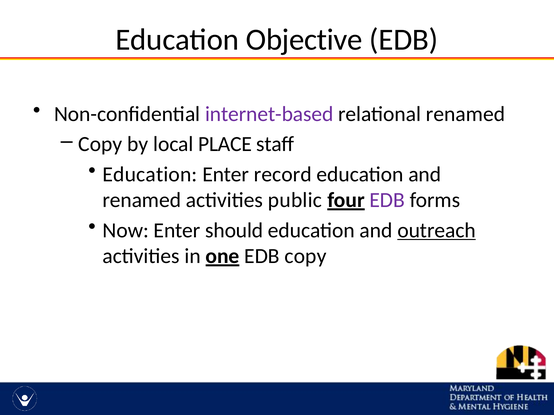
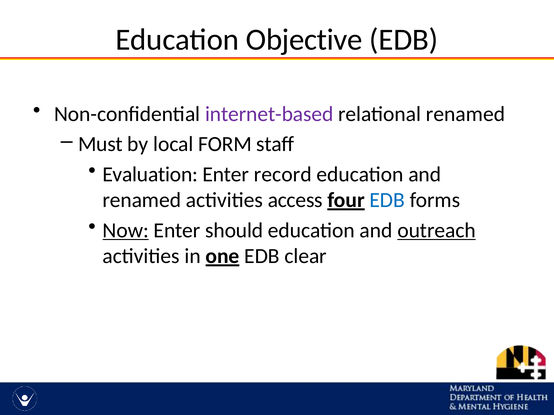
Copy at (100, 144): Copy -> Must
PLACE: PLACE -> FORM
Education at (150, 174): Education -> Evaluation
public: public -> access
EDB at (387, 200) colour: purple -> blue
Now underline: none -> present
EDB copy: copy -> clear
